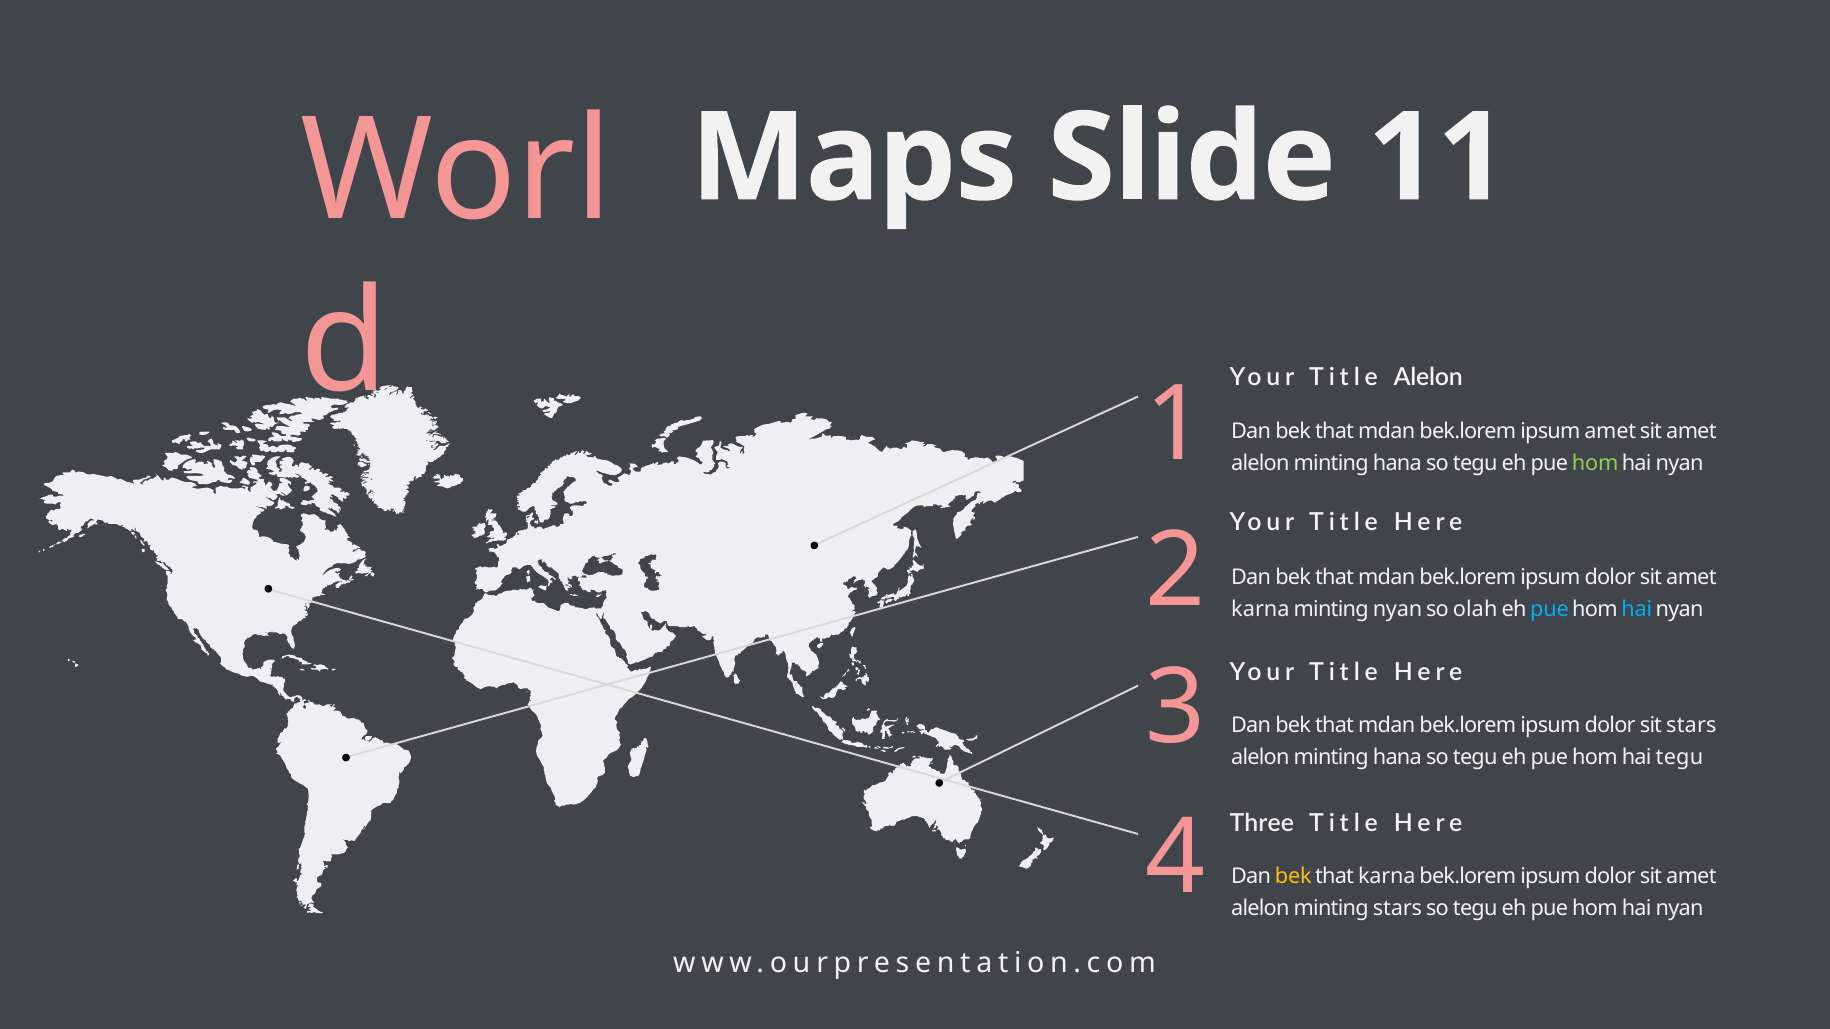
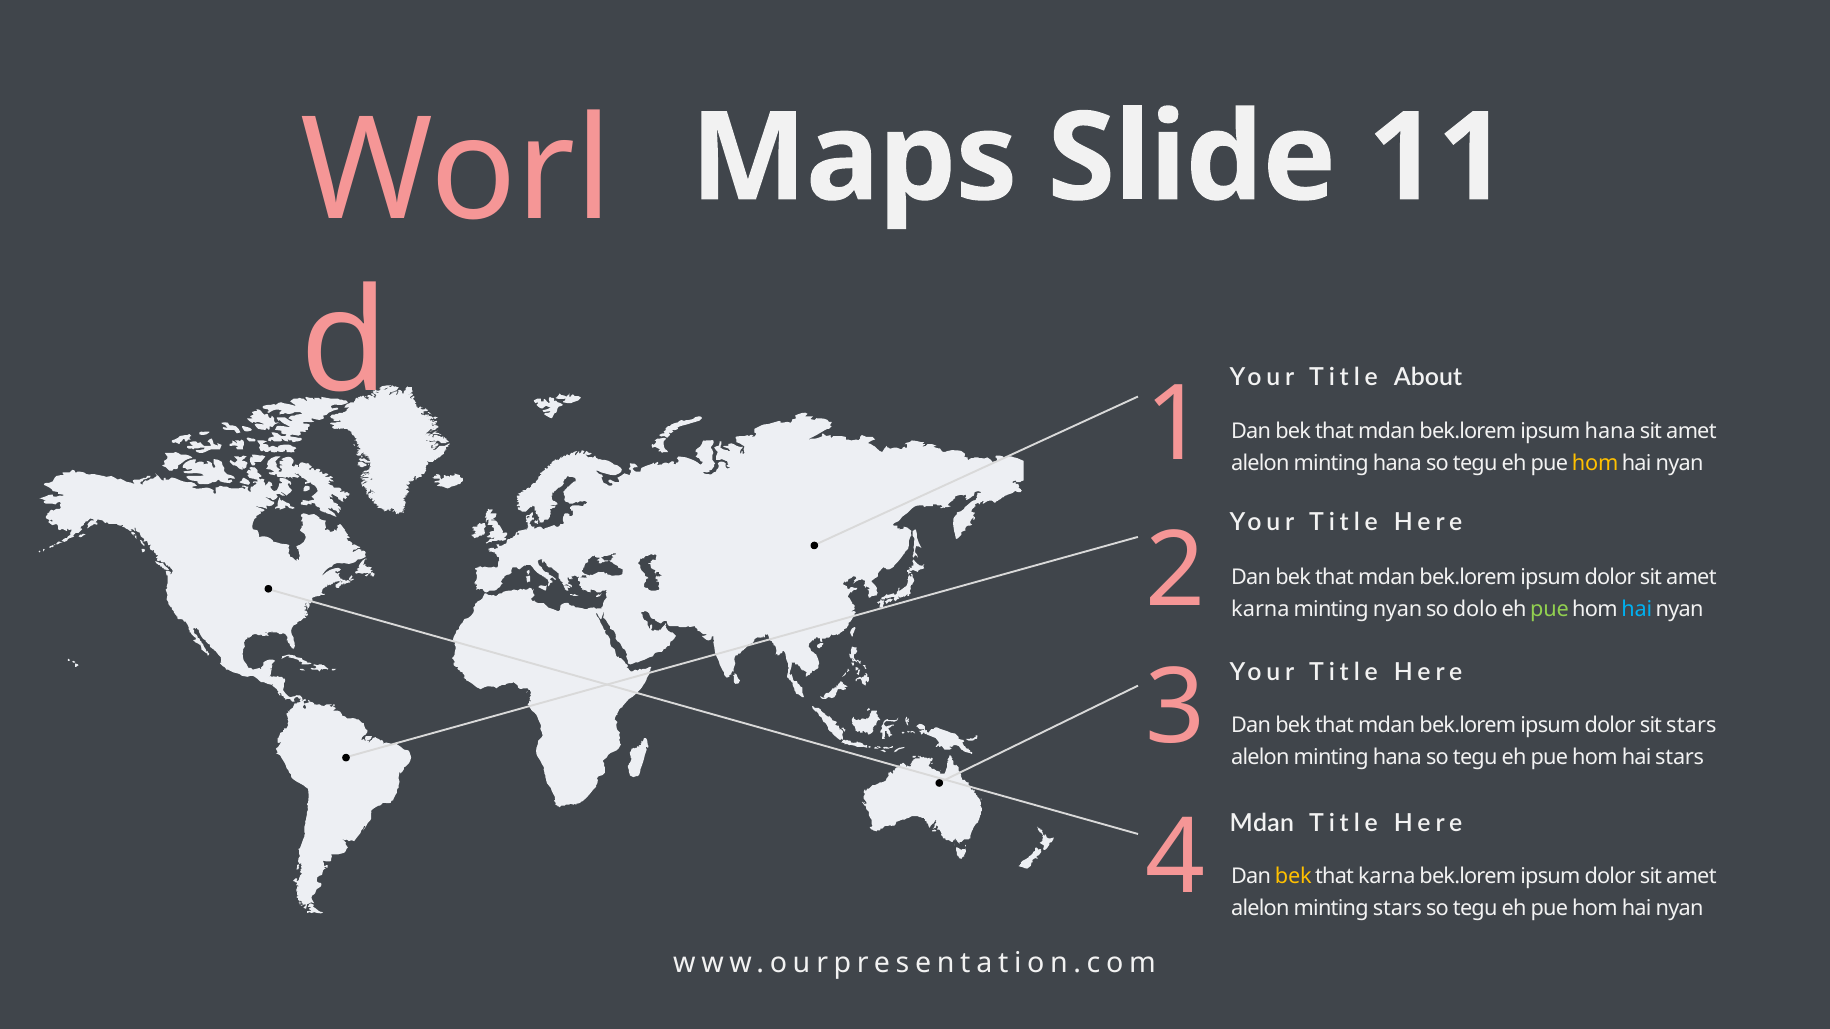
ipsum amet: amet -> hana
Title Alelon: Alelon -> About
hom at (1595, 464) colour: light green -> yellow
olah: olah -> dolo
pue at (1550, 610) colour: light blue -> light green
hai tegu: tegu -> stars
Three at (1262, 823): Three -> Mdan
